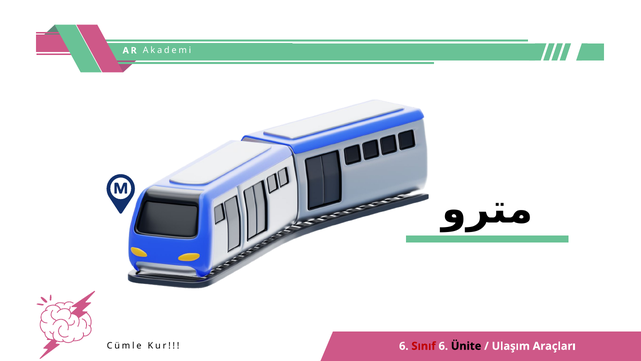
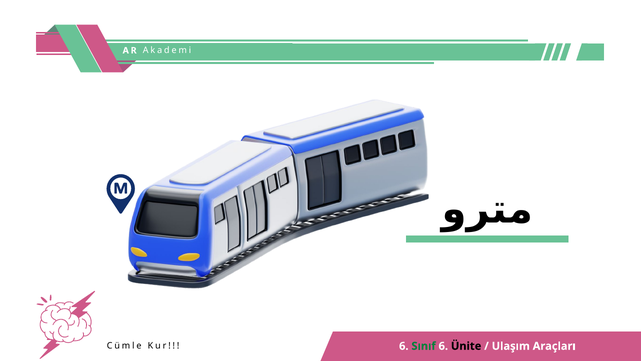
Sınıf colour: red -> green
